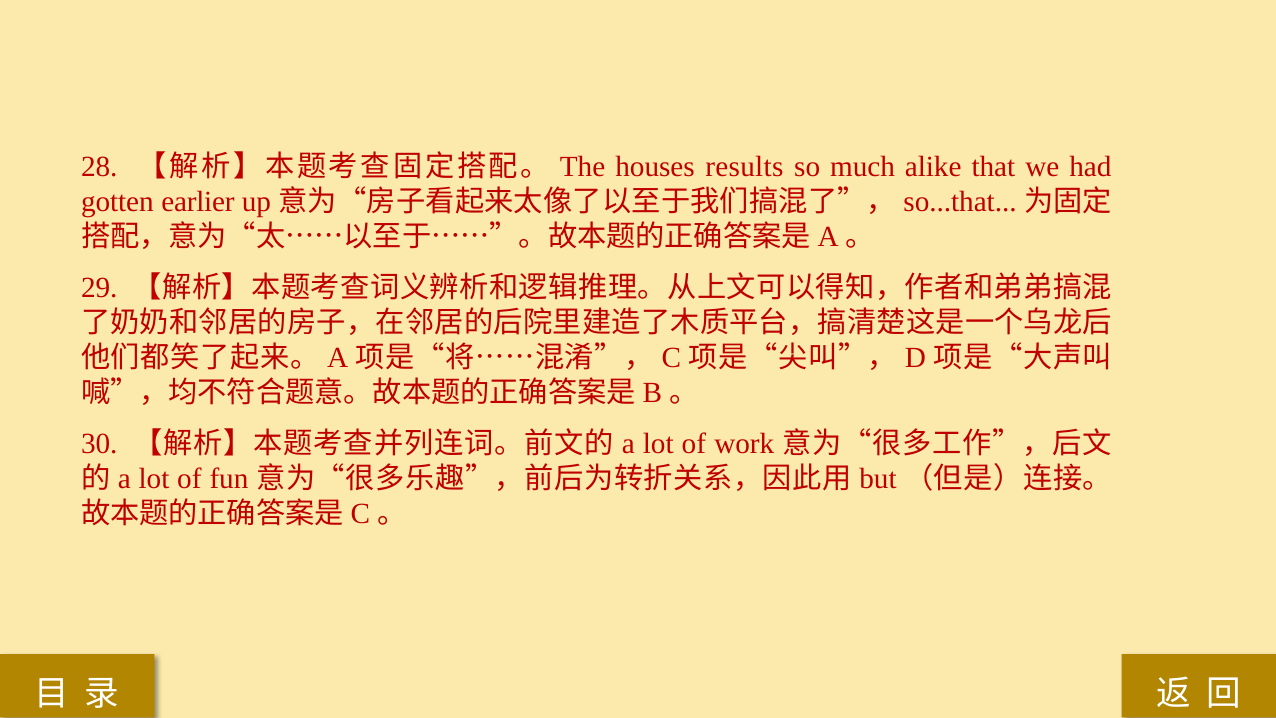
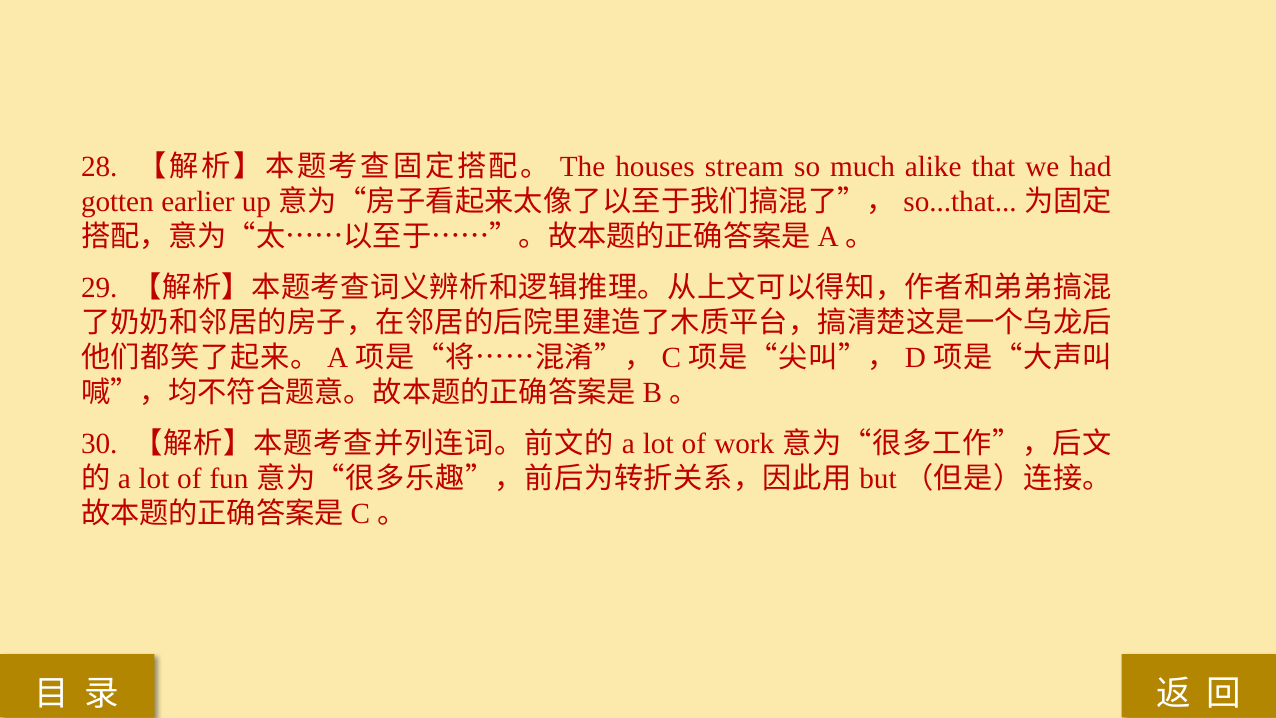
results: results -> stream
